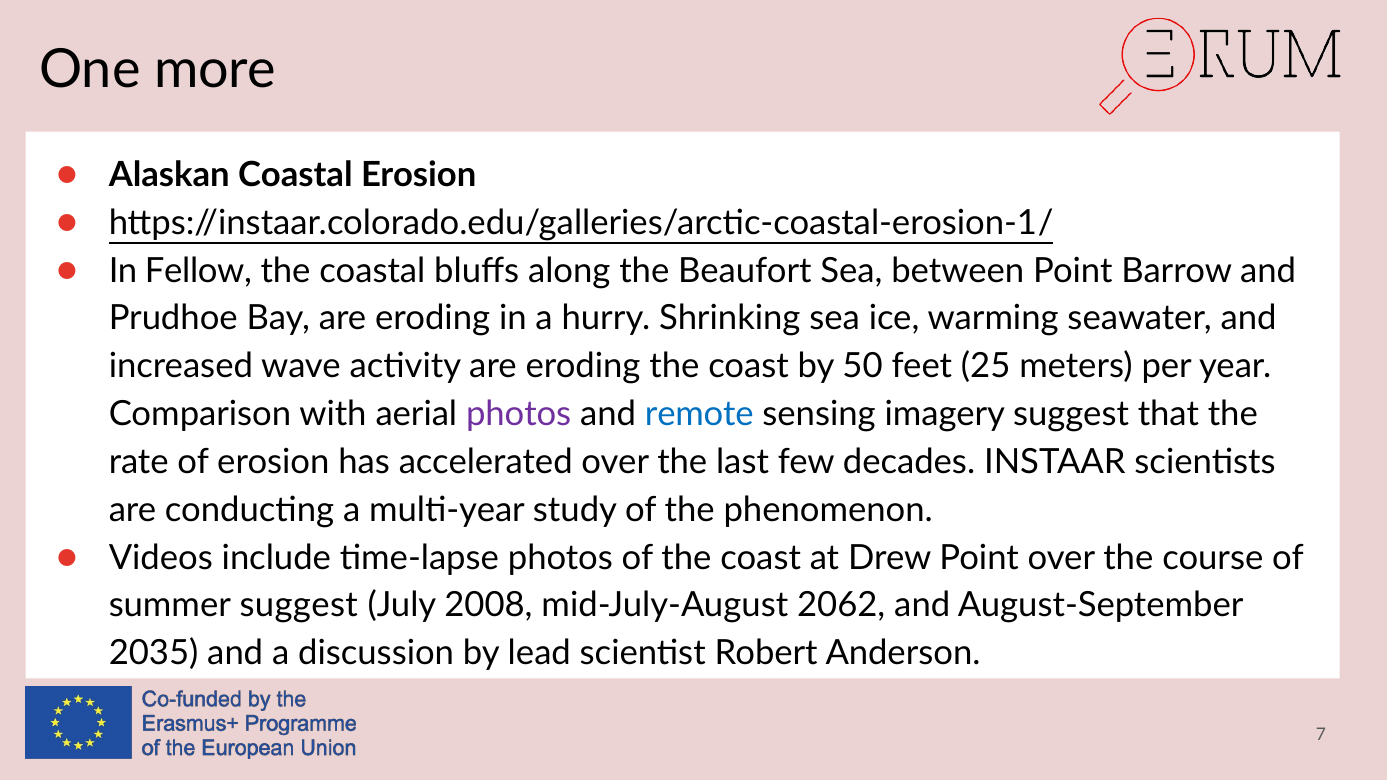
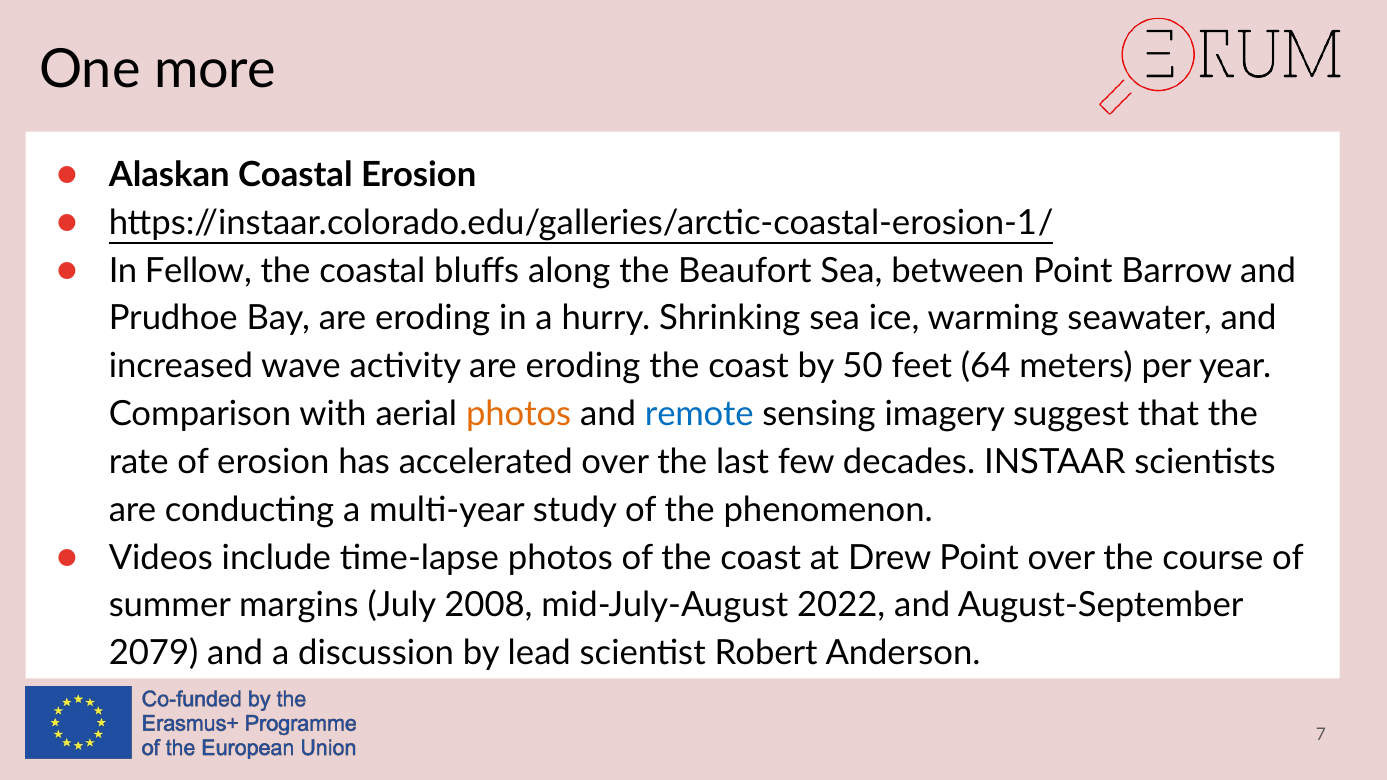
25: 25 -> 64
photos at (519, 414) colour: purple -> orange
summer suggest: suggest -> margins
2062: 2062 -> 2022
2035: 2035 -> 2079
